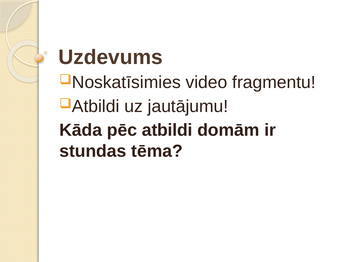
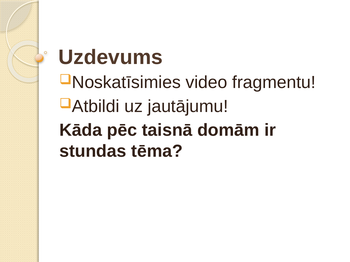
atbildi: atbildi -> taisnā
